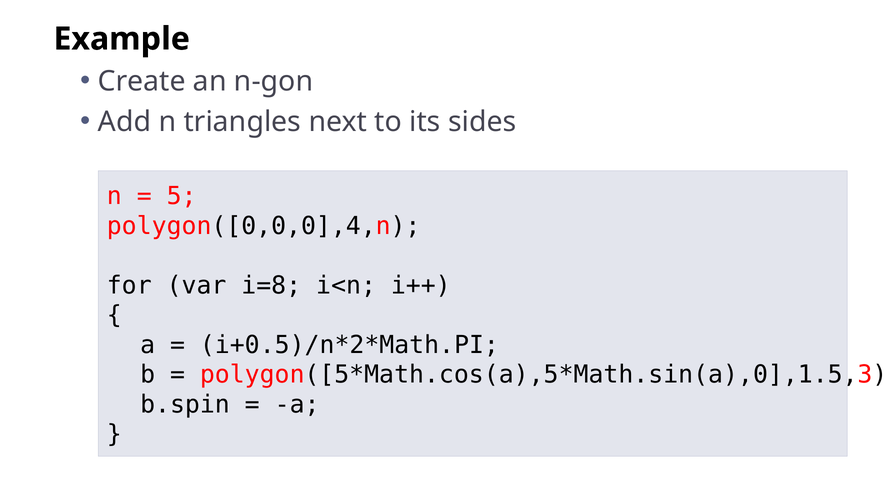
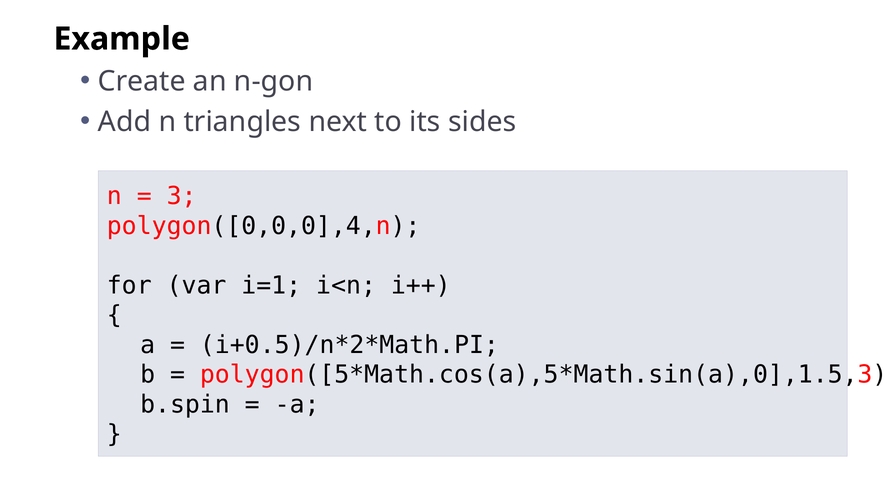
5: 5 -> 3
i=8: i=8 -> i=1
